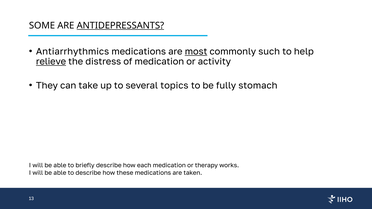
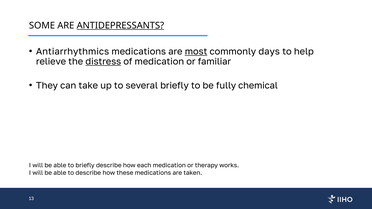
such: such -> days
relieve underline: present -> none
distress underline: none -> present
activity: activity -> familiar
several topics: topics -> briefly
stomach: stomach -> chemical
